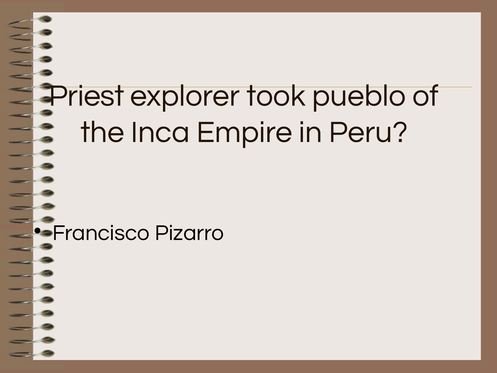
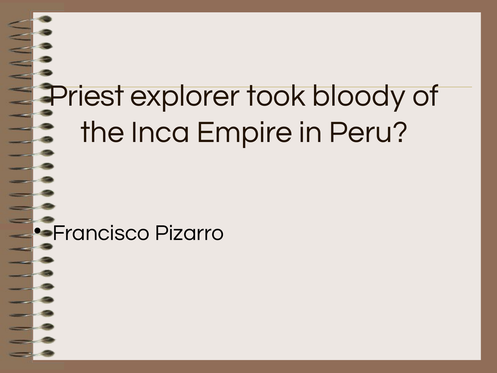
pueblo: pueblo -> bloody
